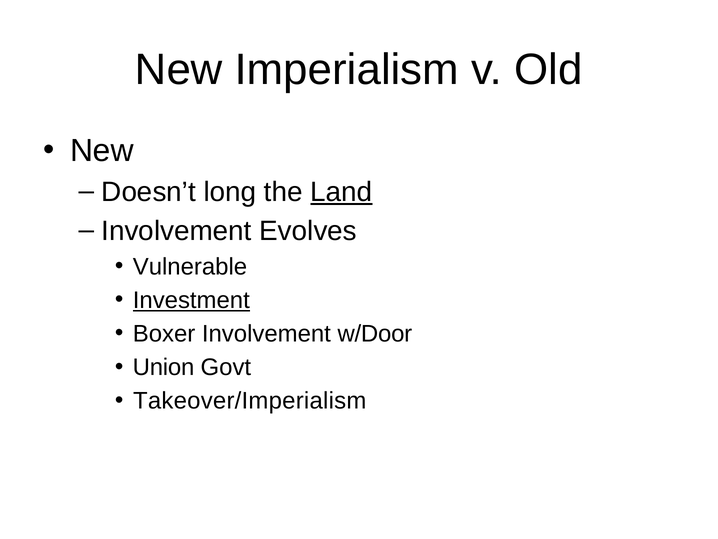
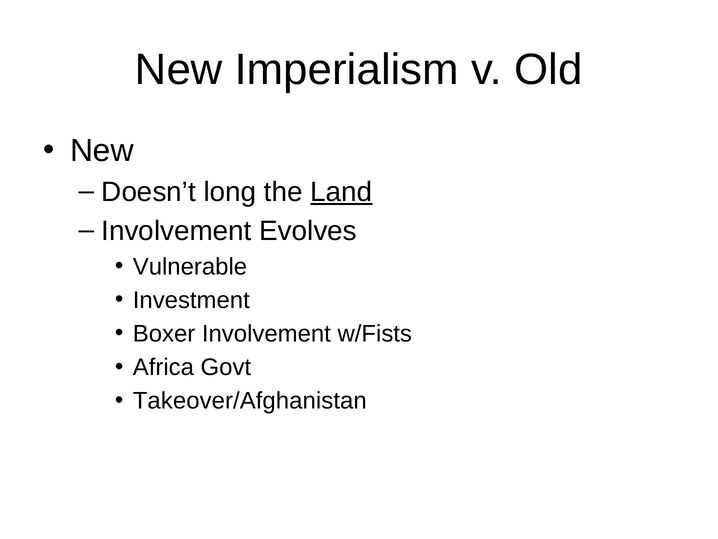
Investment underline: present -> none
w/Door: w/Door -> w/Fists
Union: Union -> Africa
Takeover/Imperialism: Takeover/Imperialism -> Takeover/Afghanistan
